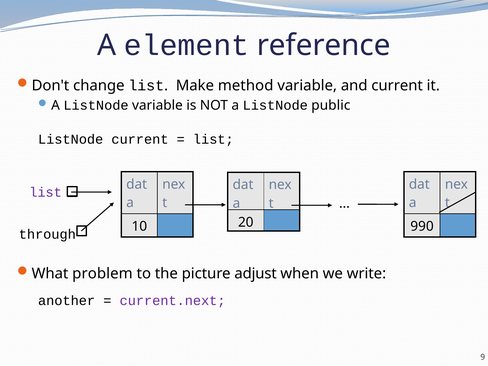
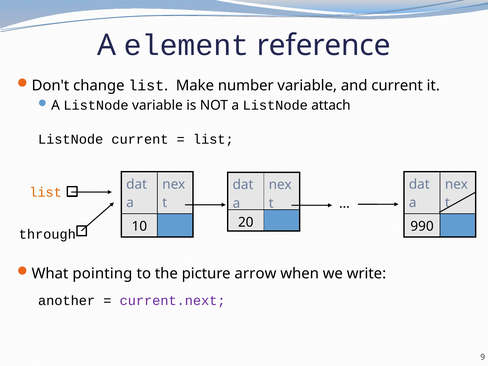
method: method -> number
public: public -> attach
list at (46, 192) colour: purple -> orange
problem: problem -> pointing
adjust: adjust -> arrow
